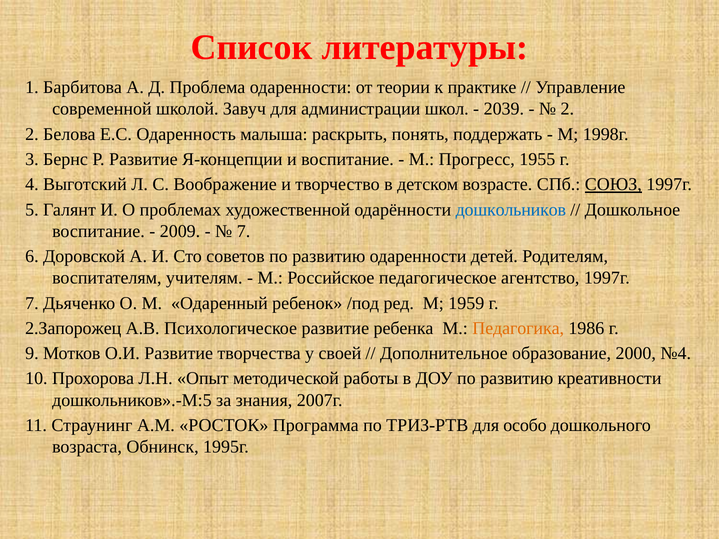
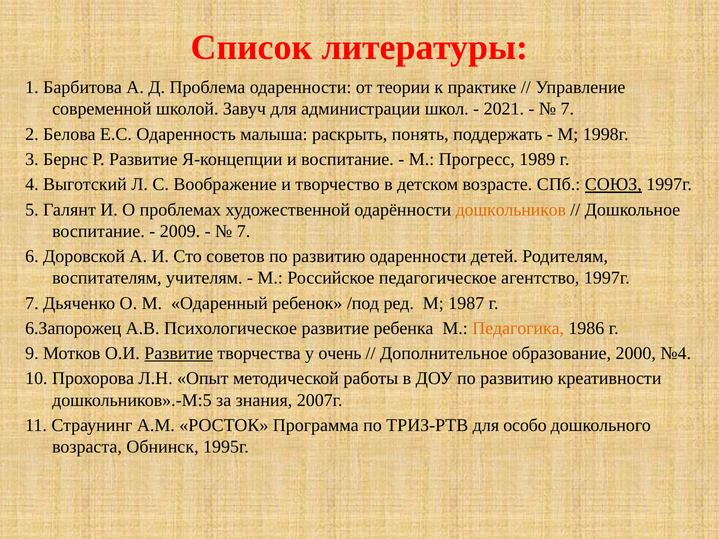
2039: 2039 -> 2021
2 at (567, 109): 2 -> 7
1955: 1955 -> 1989
дошкольников colour: blue -> orange
1959: 1959 -> 1987
2.Запорожец: 2.Запорожец -> 6.Запорожец
Развитие at (179, 354) underline: none -> present
своей: своей -> очень
